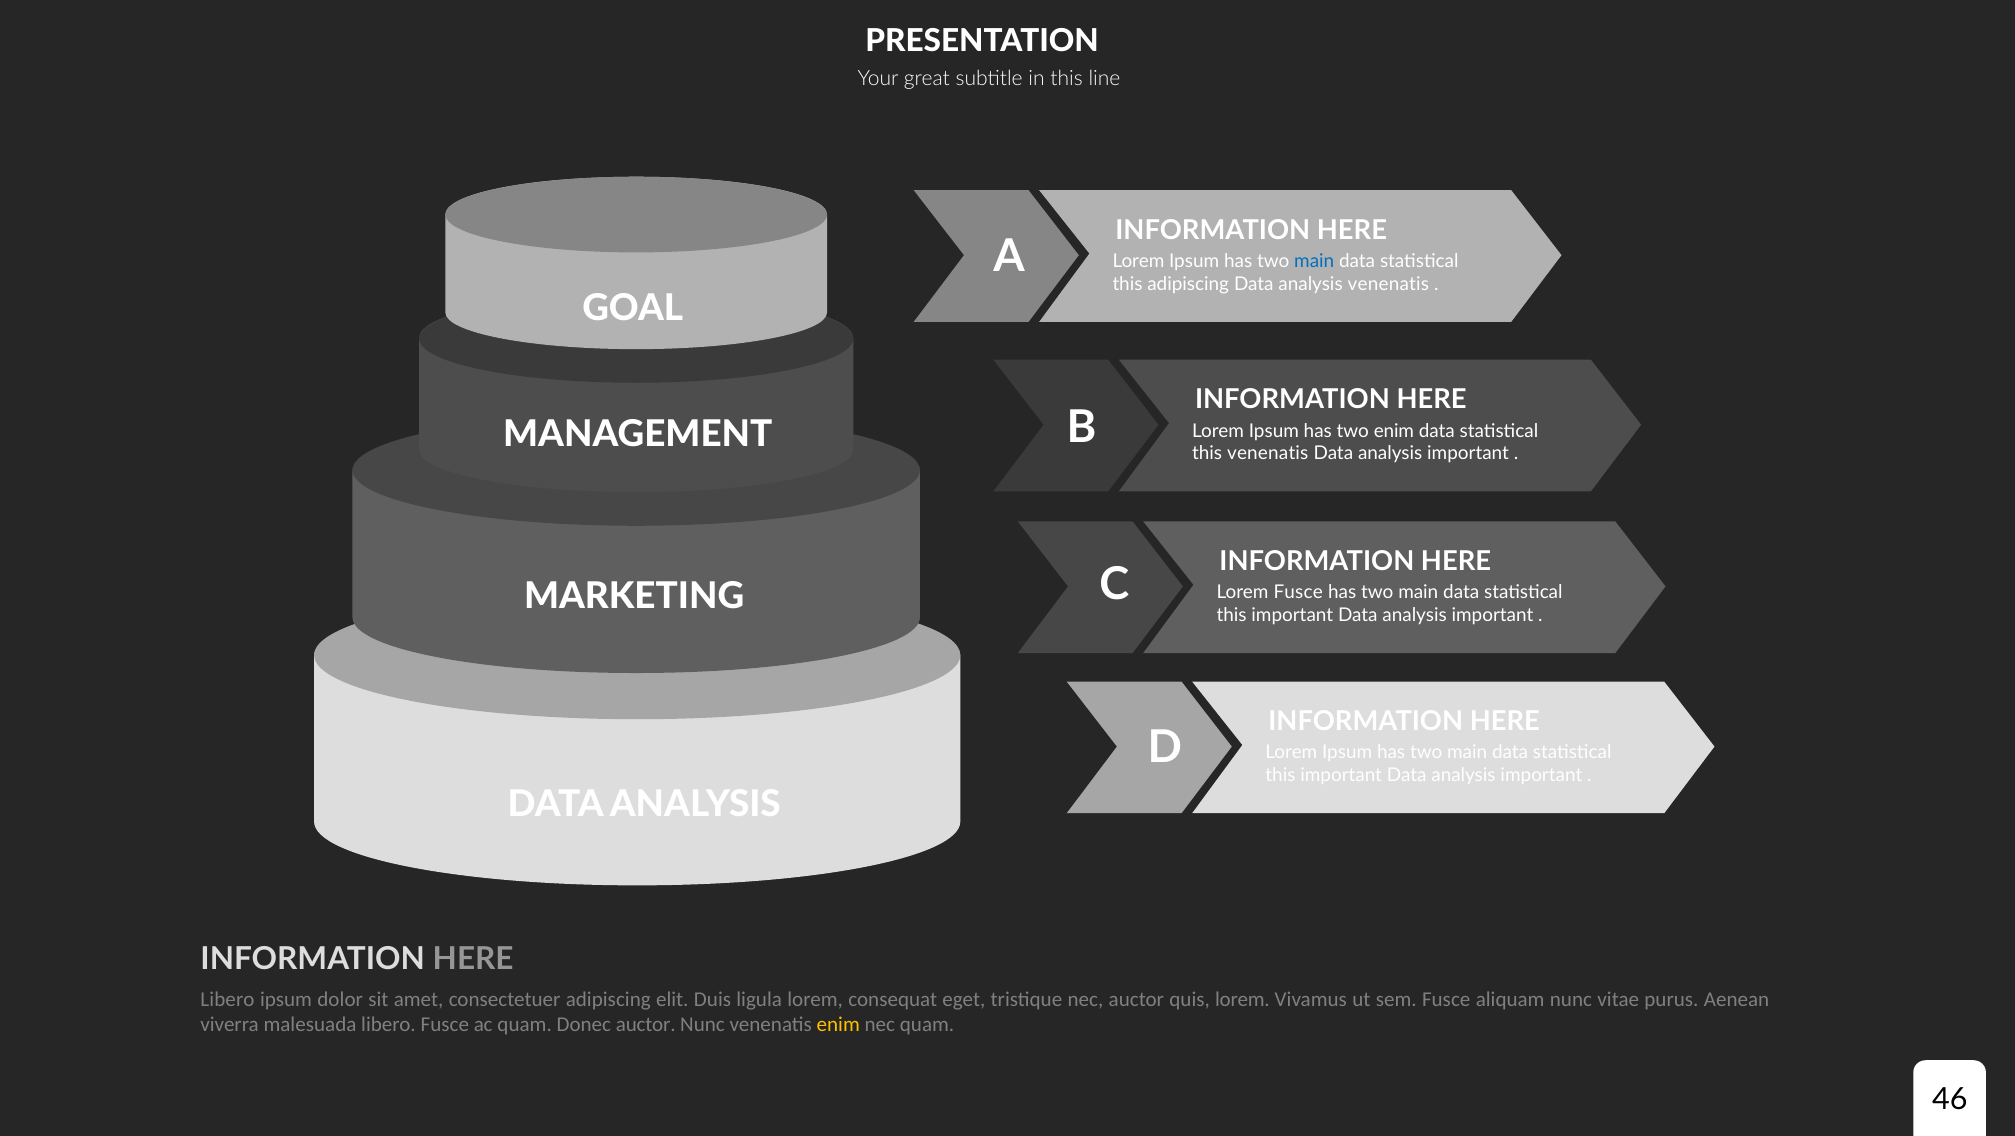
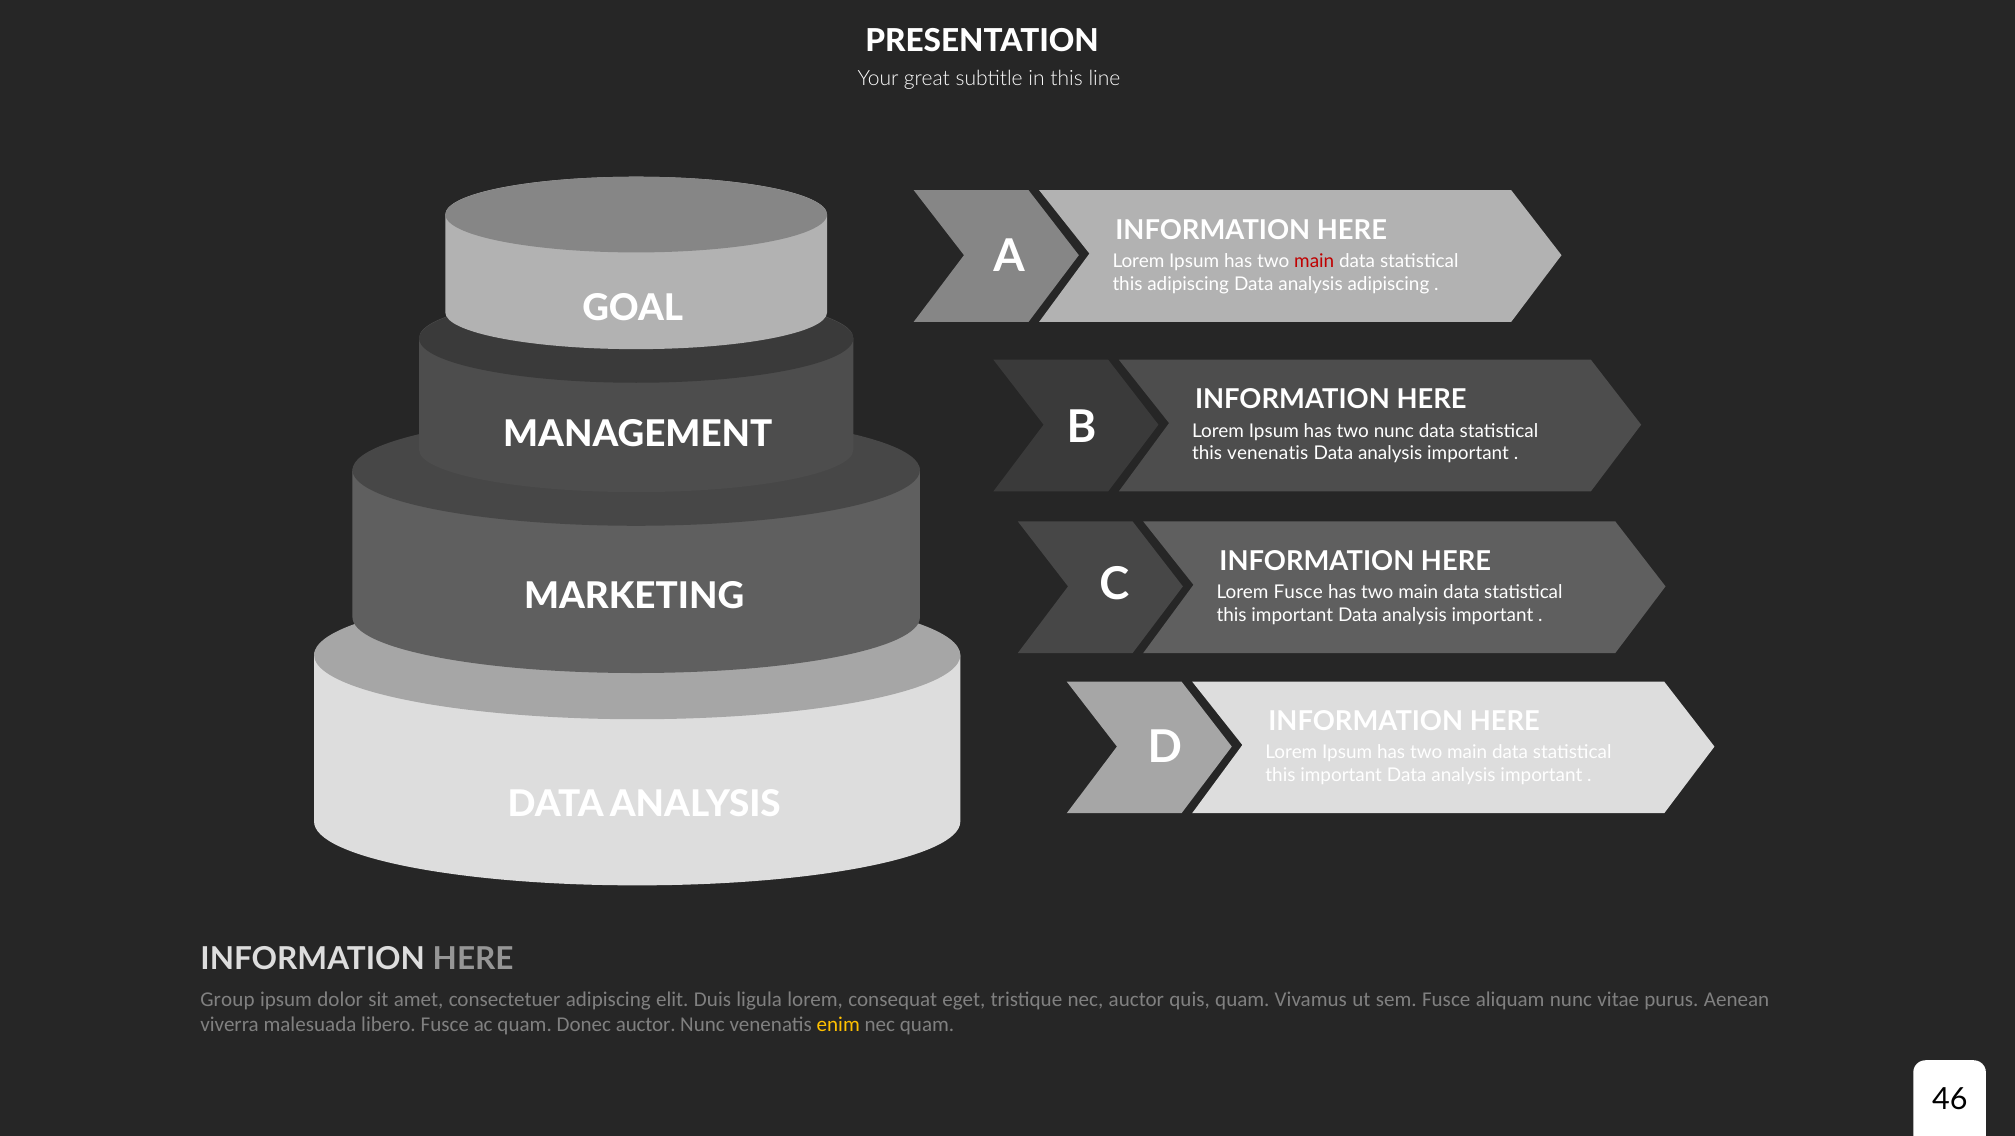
main at (1314, 261) colour: blue -> red
analysis venenatis: venenatis -> adipiscing
two enim: enim -> nunc
Libero at (227, 1000): Libero -> Group
quis lorem: lorem -> quam
